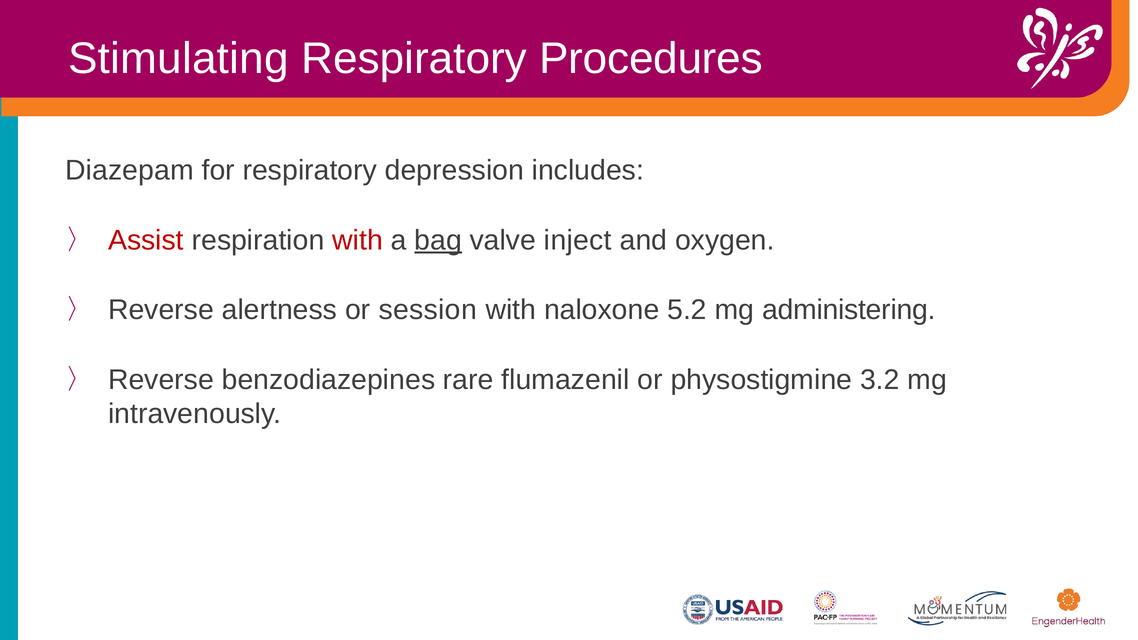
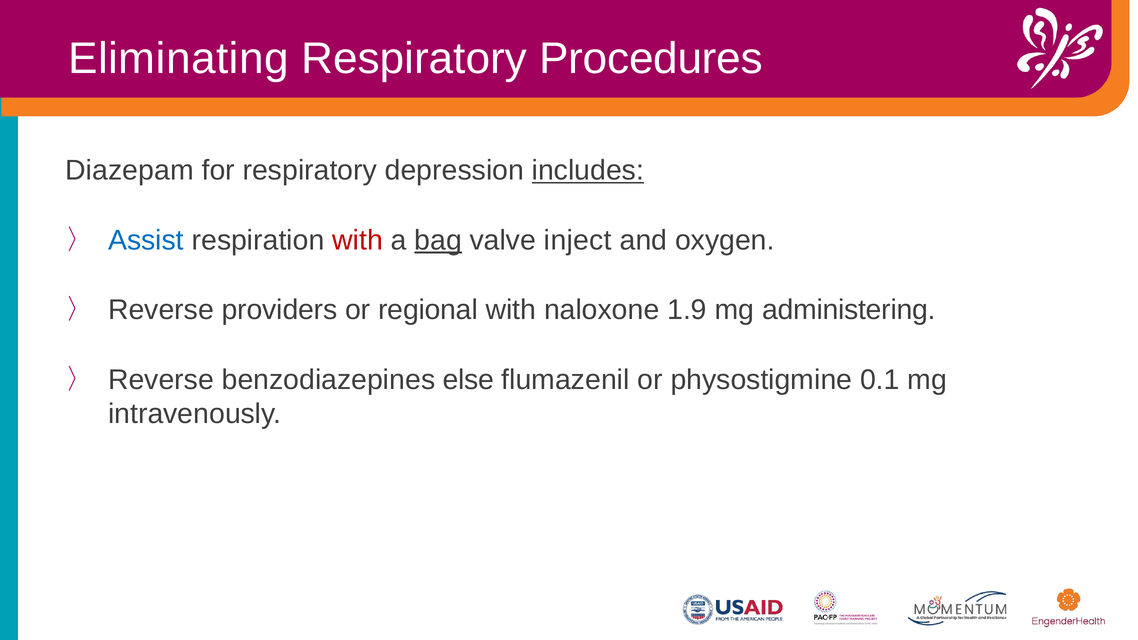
Stimulating: Stimulating -> Eliminating
includes underline: none -> present
Assist colour: red -> blue
alertness: alertness -> providers
session: session -> regional
5.2: 5.2 -> 1.9
rare: rare -> else
3.2: 3.2 -> 0.1
